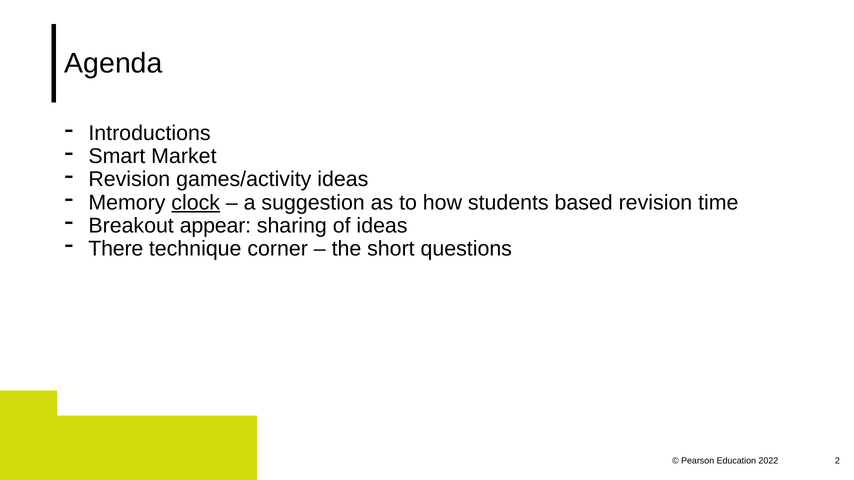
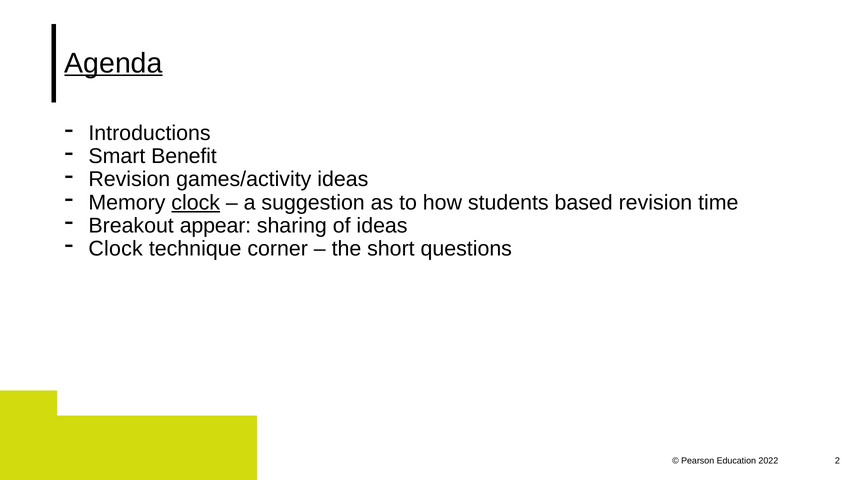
Agenda underline: none -> present
Market: Market -> Benefit
There at (116, 249): There -> Clock
